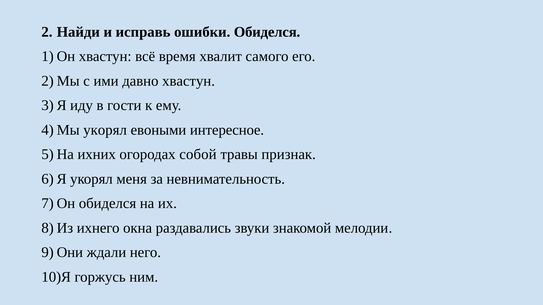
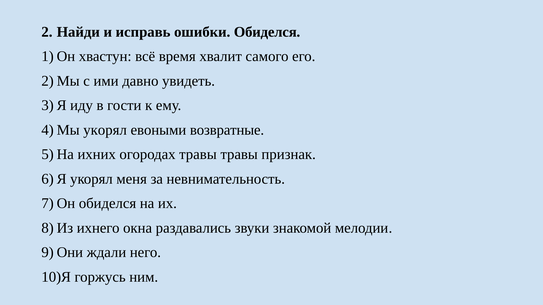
давно хвастун: хвастун -> увидеть
интересное: интересное -> возвратные
огородах собой: собой -> травы
